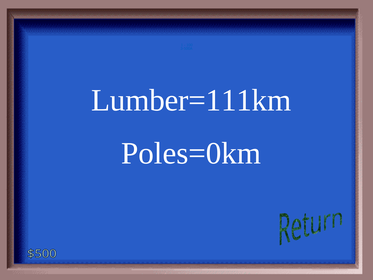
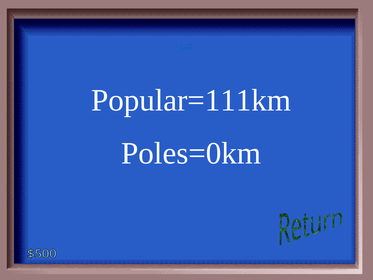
Lumber=111km: Lumber=111km -> Popular=111km
